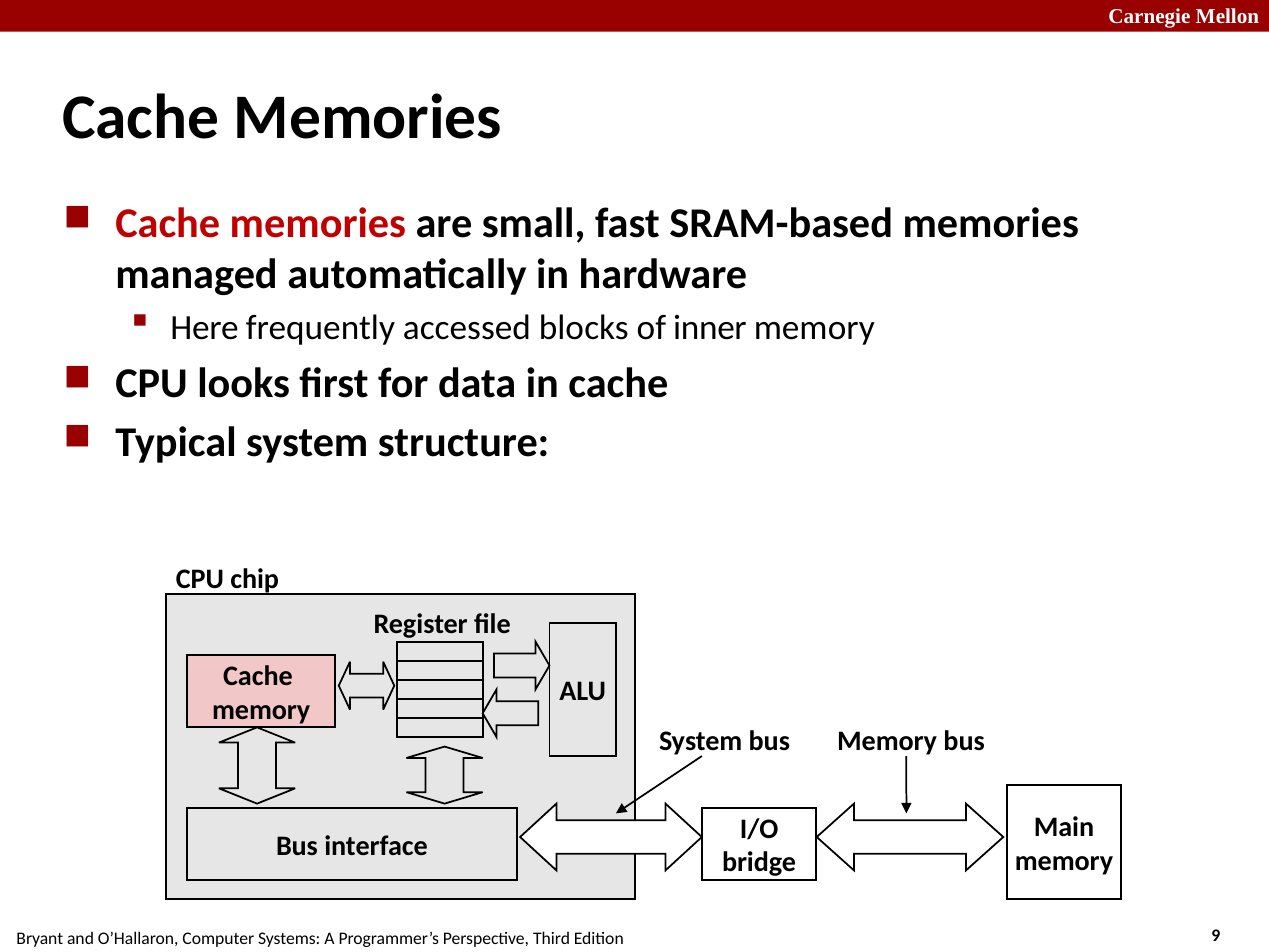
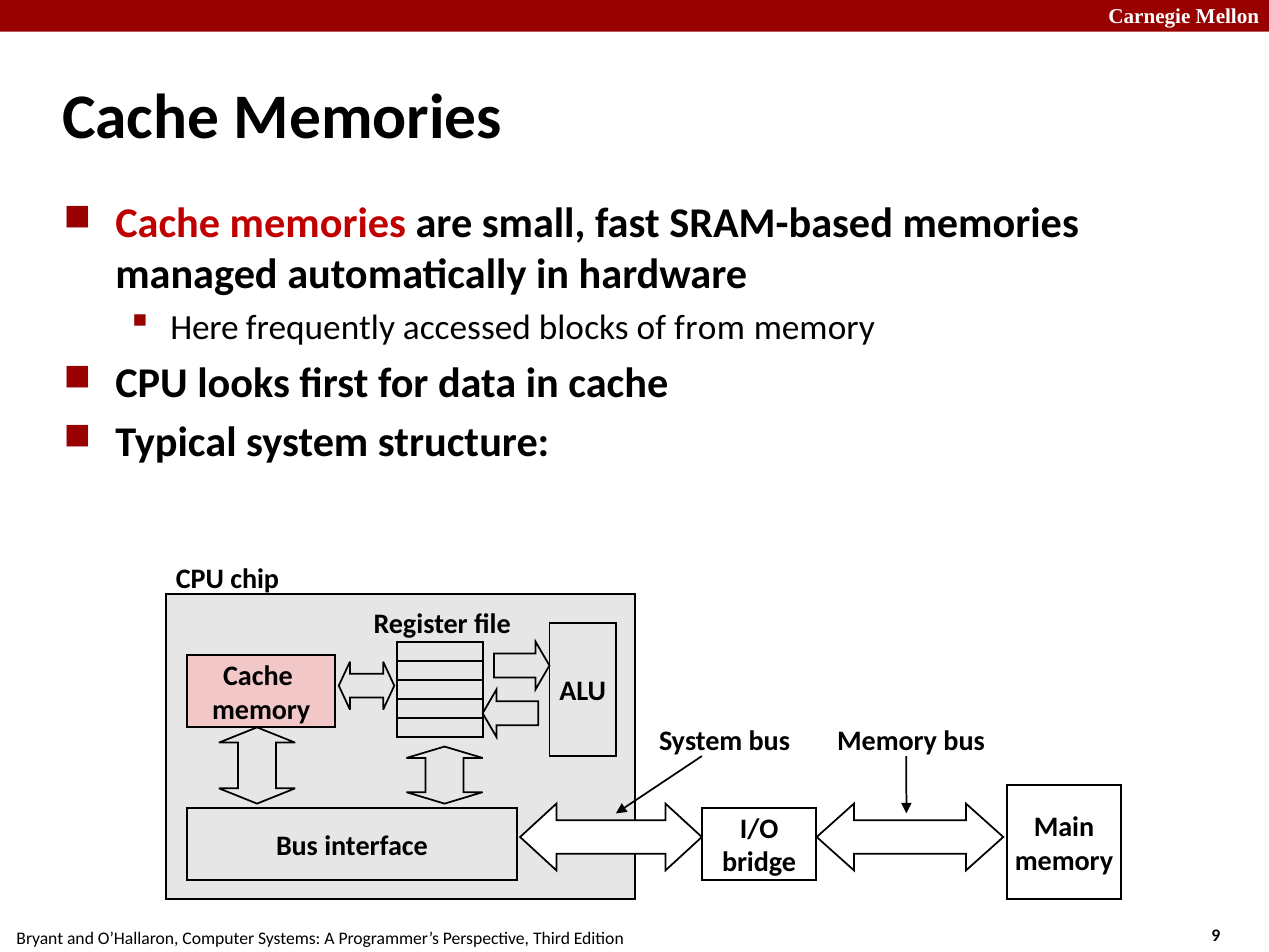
inner: inner -> from
